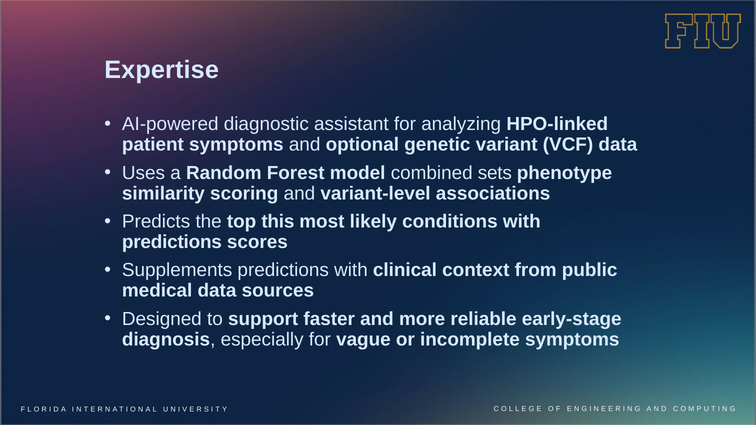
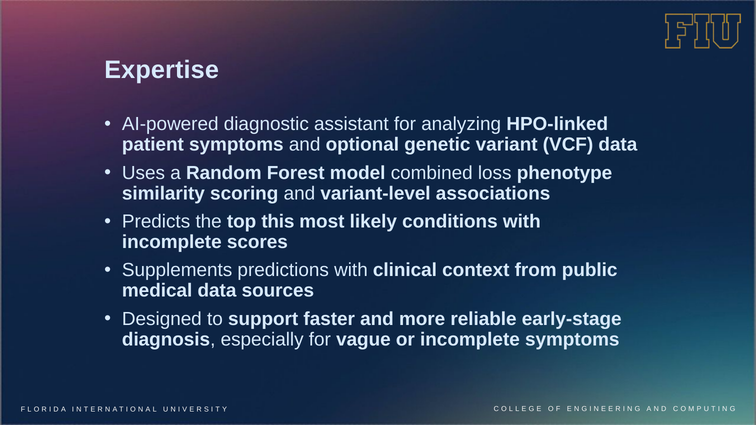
sets: sets -> loss
predictions at (172, 242): predictions -> incomplete
